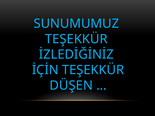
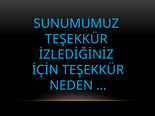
DÜŞEN: DÜŞEN -> NEDEN
